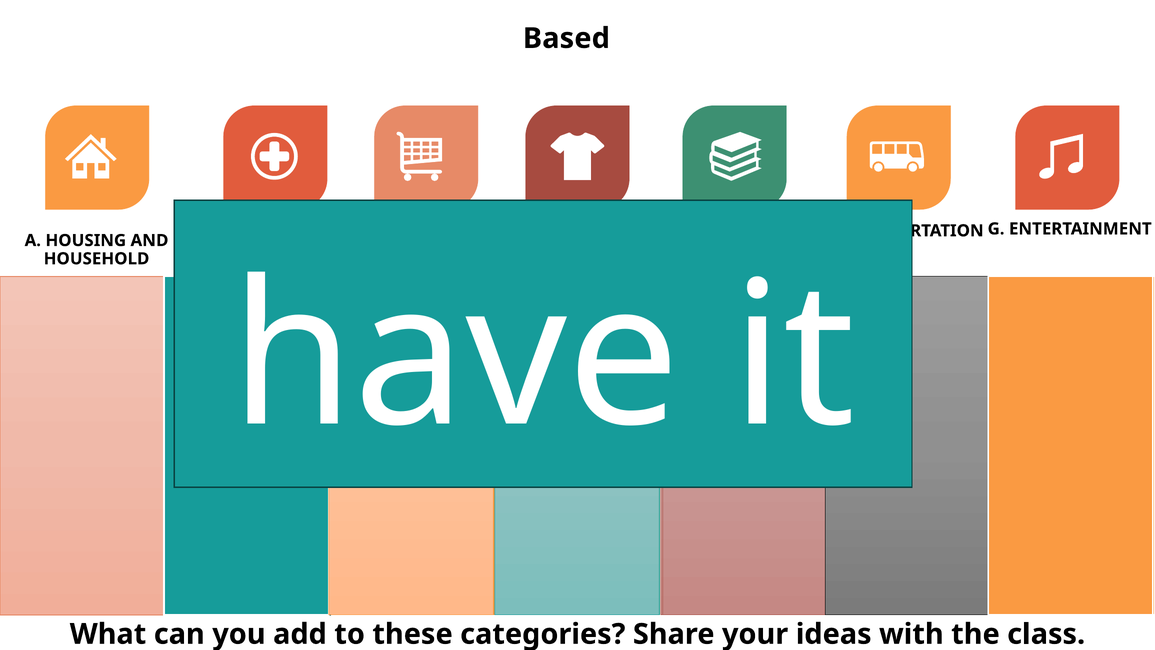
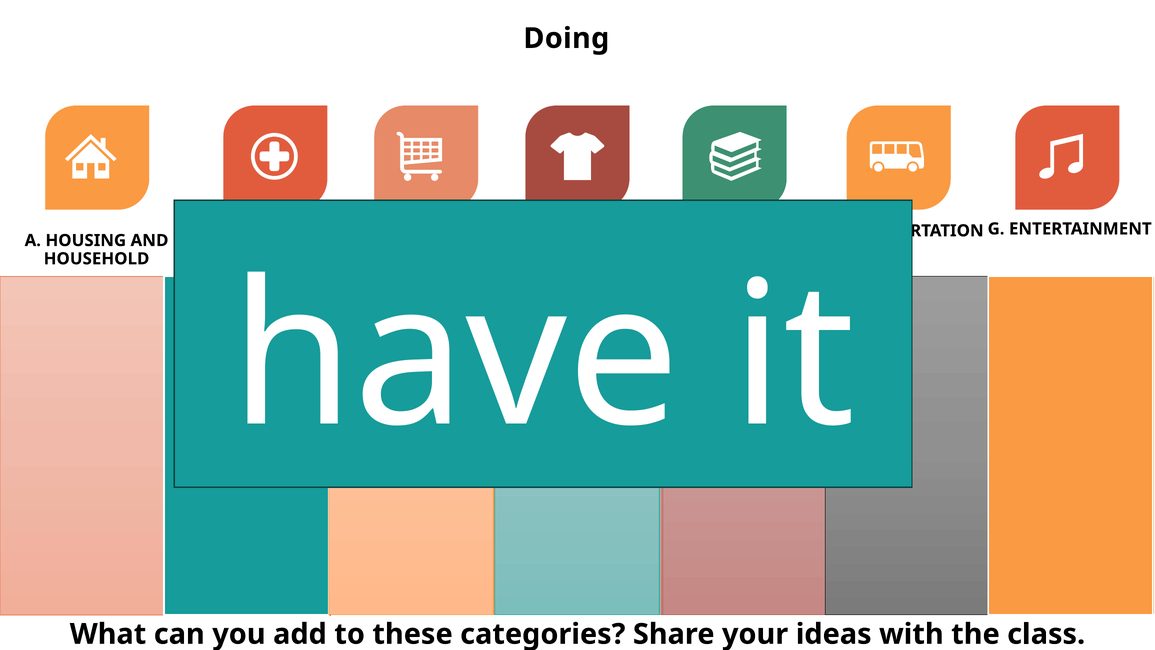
Based: Based -> Doing
